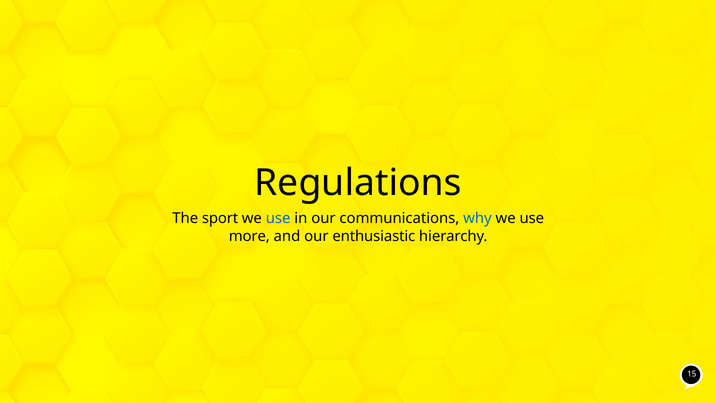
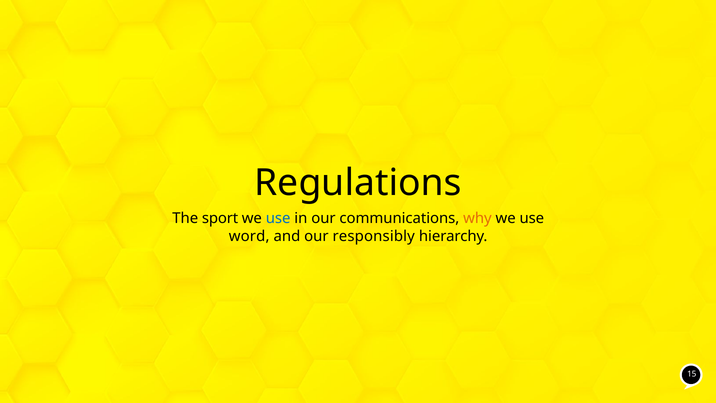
why colour: blue -> orange
more: more -> word
enthusiastic: enthusiastic -> responsibly
